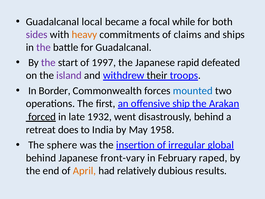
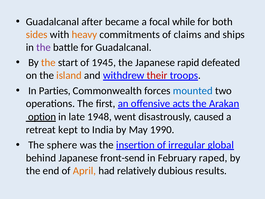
local: local -> after
sides colour: purple -> orange
the at (48, 63) colour: purple -> orange
1997: 1997 -> 1945
island colour: purple -> orange
their colour: black -> red
Border: Border -> Parties
ship: ship -> acts
forced: forced -> option
1932: 1932 -> 1948
disastrously behind: behind -> caused
does: does -> kept
1958: 1958 -> 1990
front-vary: front-vary -> front-send
